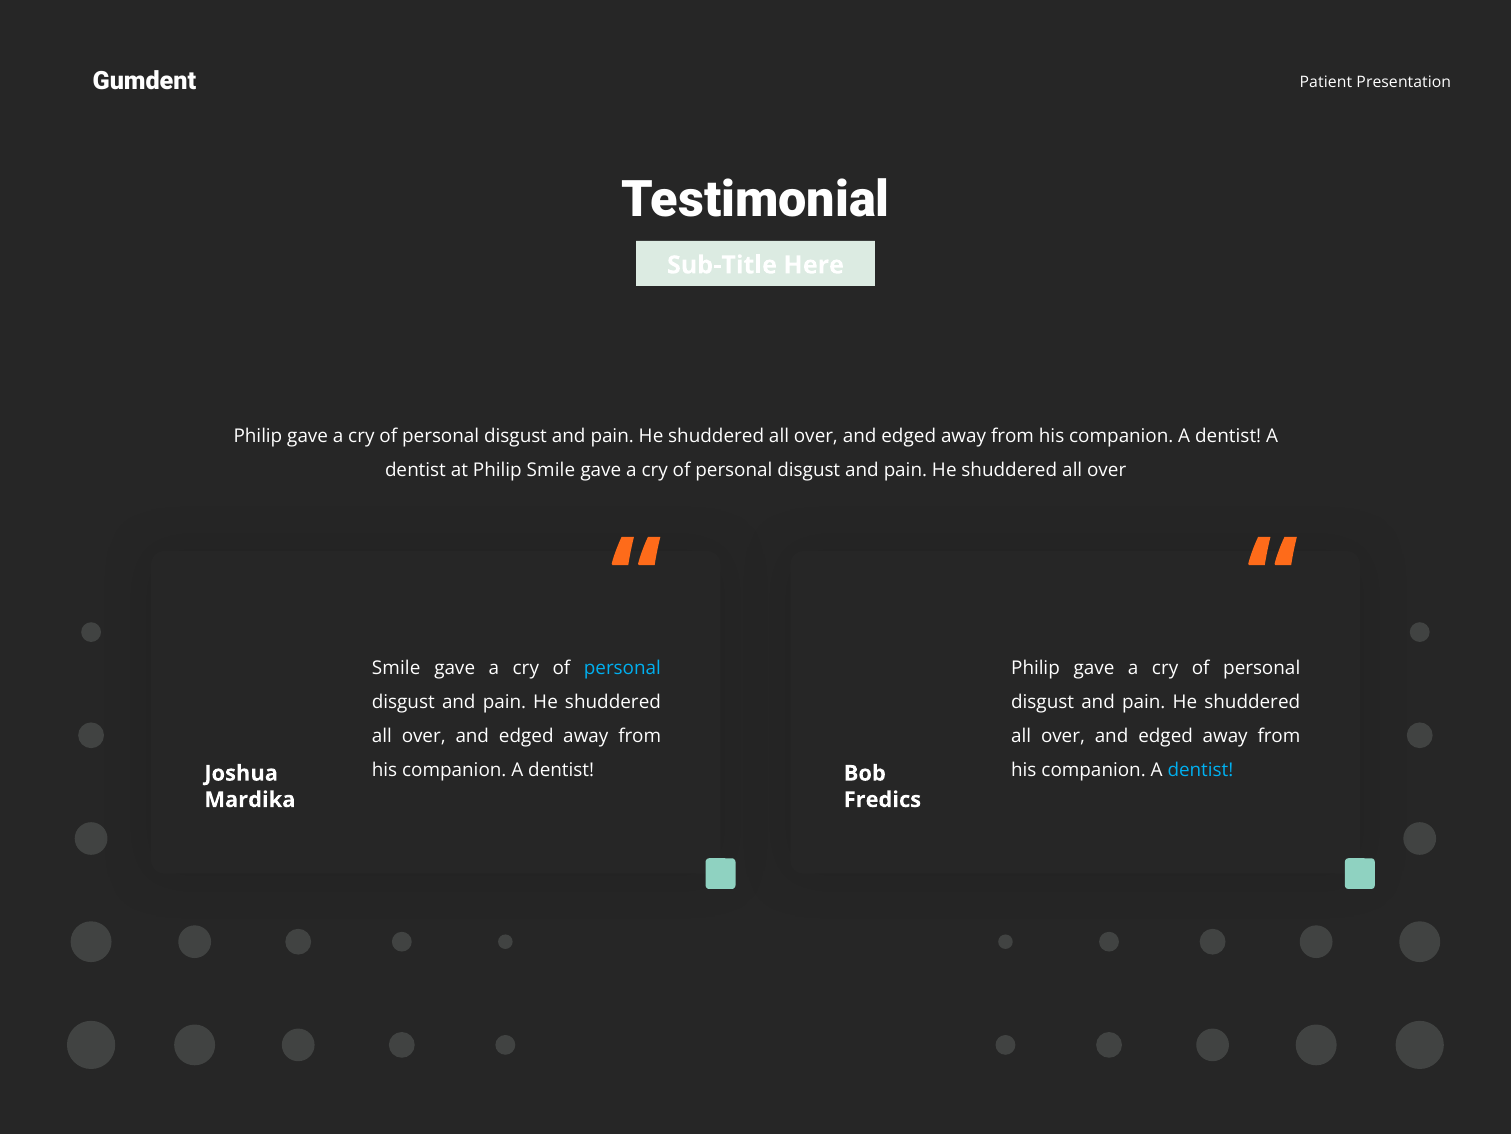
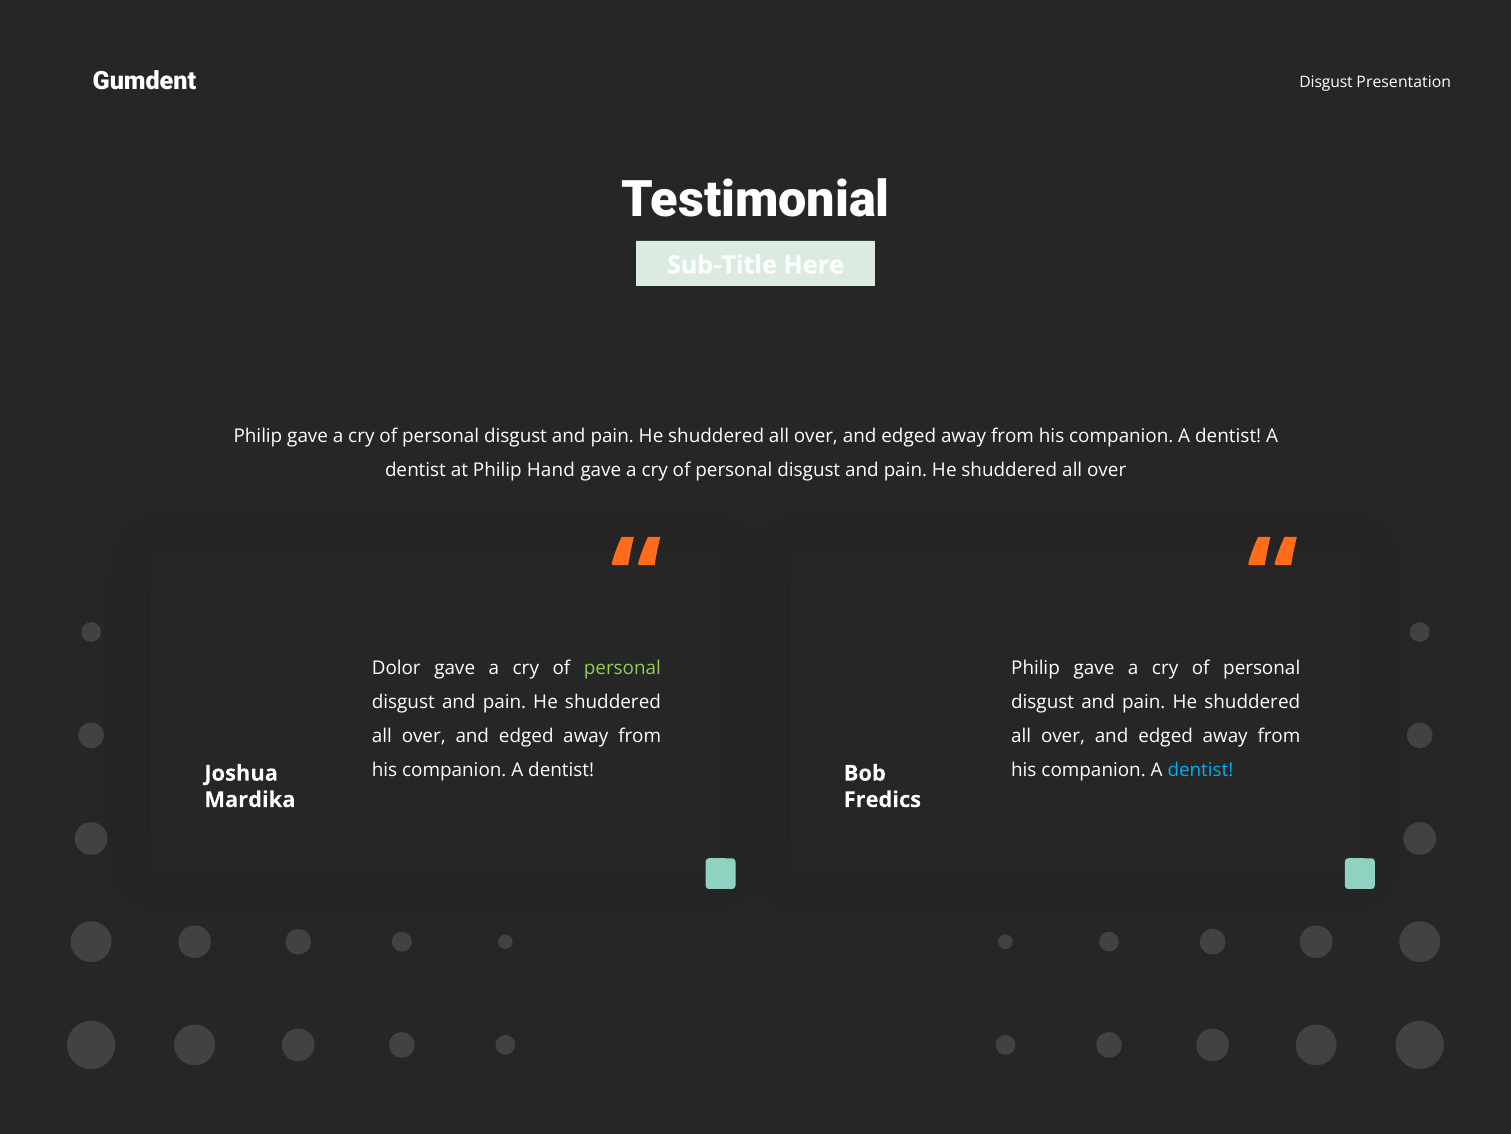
Patient at (1326, 82): Patient -> Disgust
Philip Smile: Smile -> Hand
Smile at (396, 668): Smile -> Dolor
personal at (622, 668) colour: light blue -> light green
